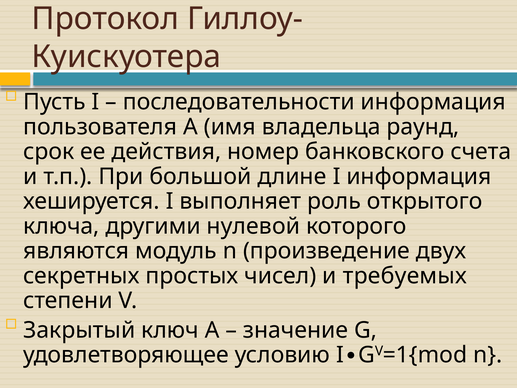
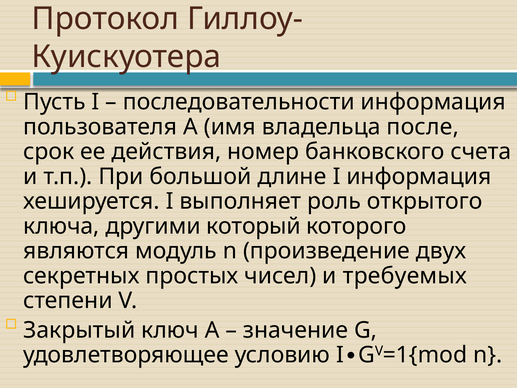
раунд: раунд -> после
нулевой: нулевой -> который
